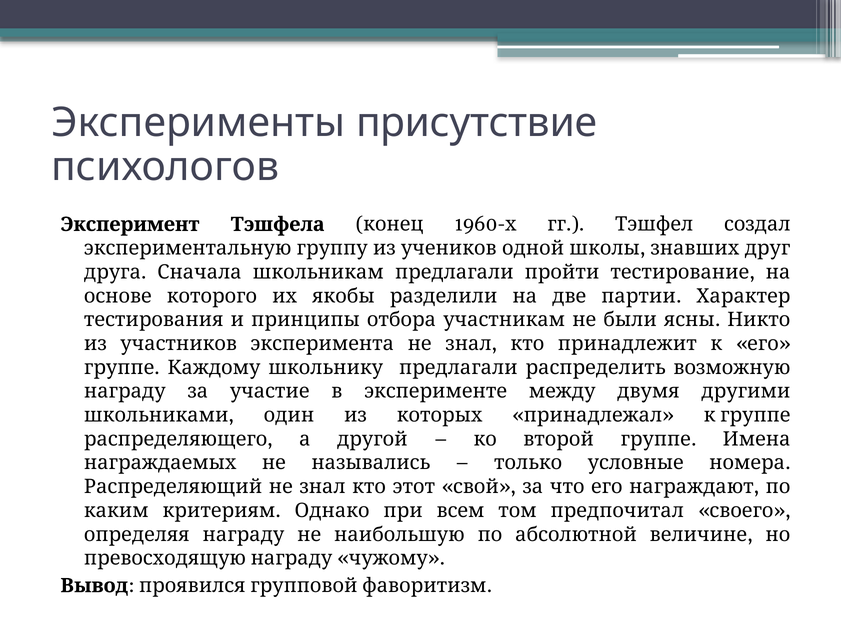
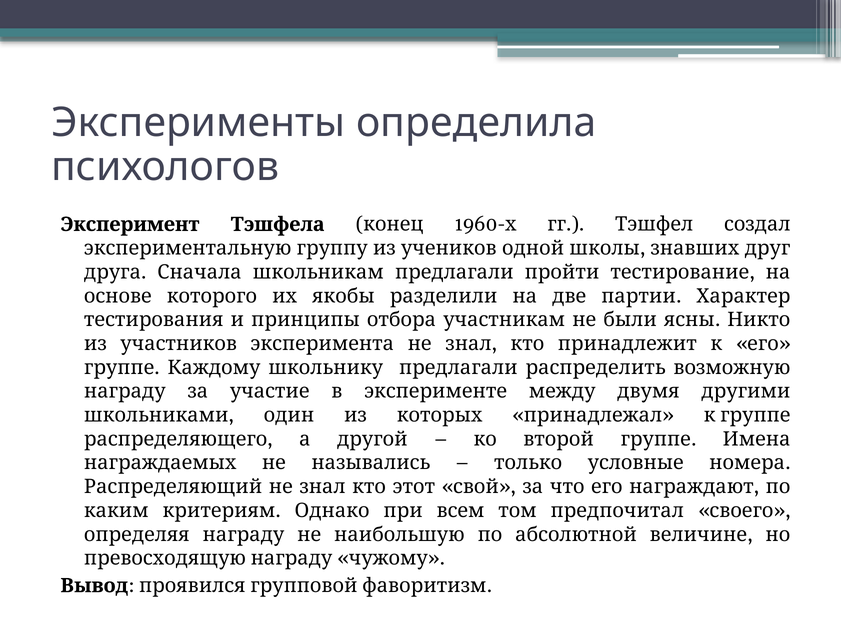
присутствие: присутствие -> определила
